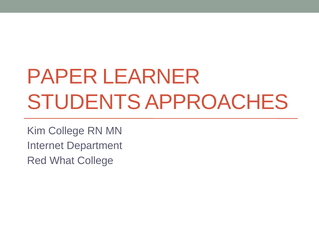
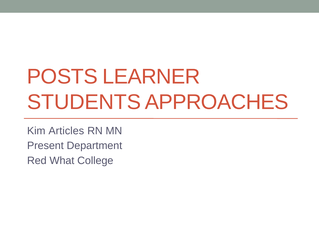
PAPER: PAPER -> POSTS
Kim College: College -> Articles
Internet: Internet -> Present
